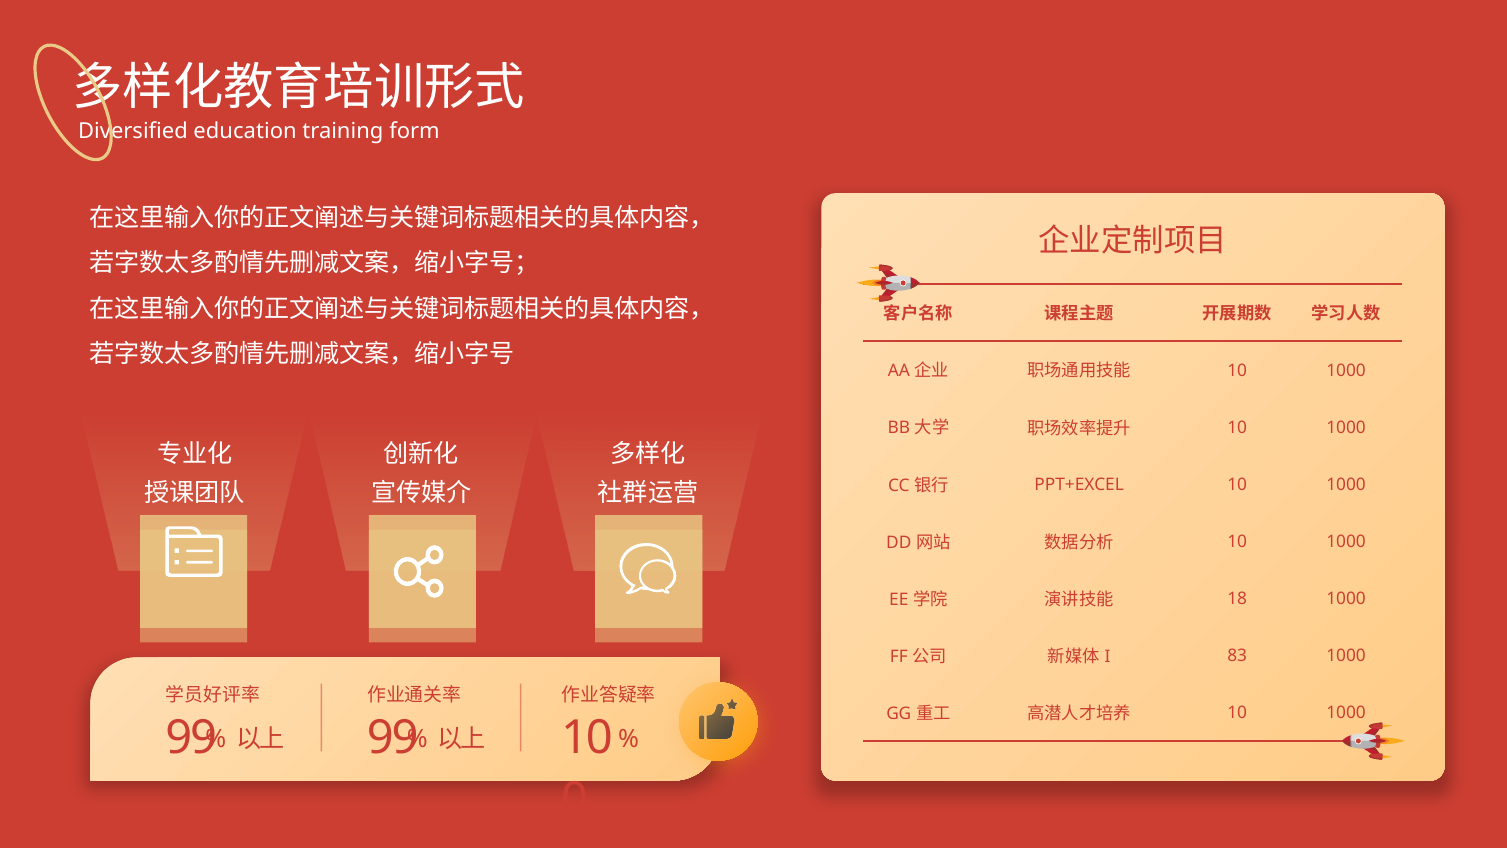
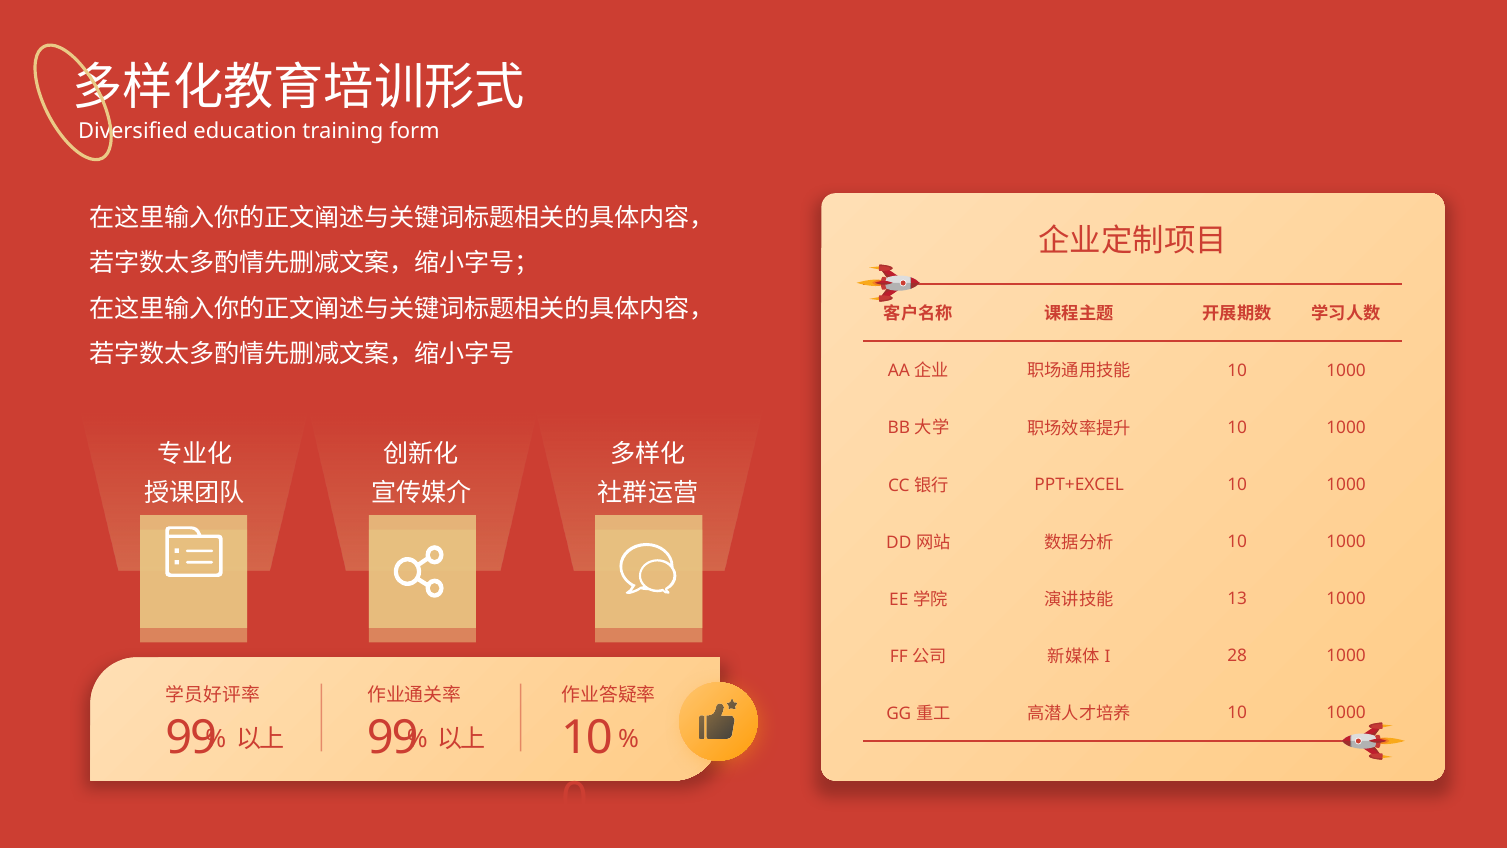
18: 18 -> 13
83: 83 -> 28
